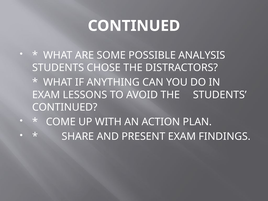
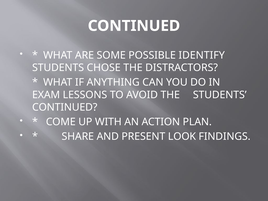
ANALYSIS: ANALYSIS -> IDENTIFY
PRESENT EXAM: EXAM -> LOOK
